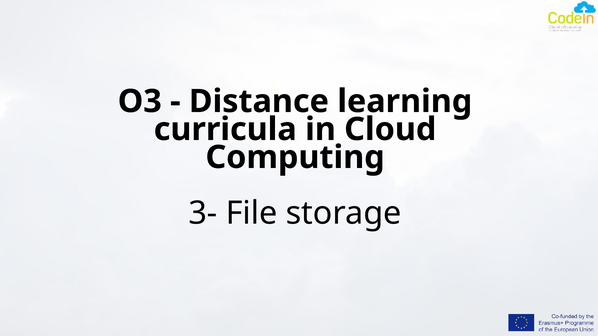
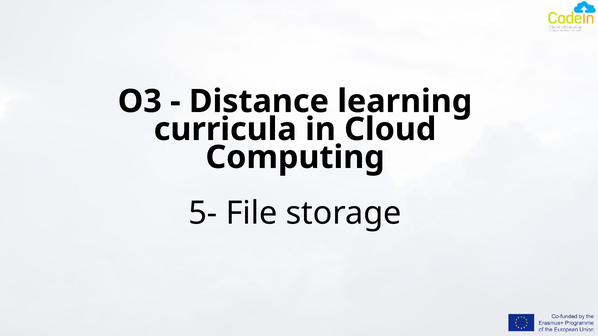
3-: 3- -> 5-
